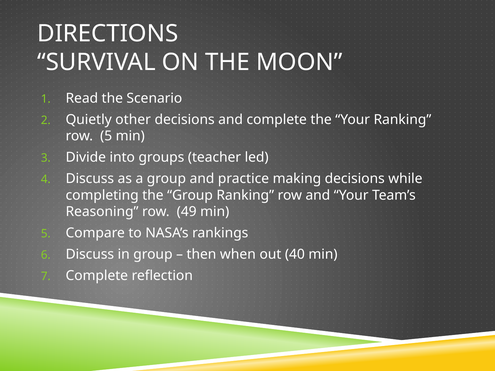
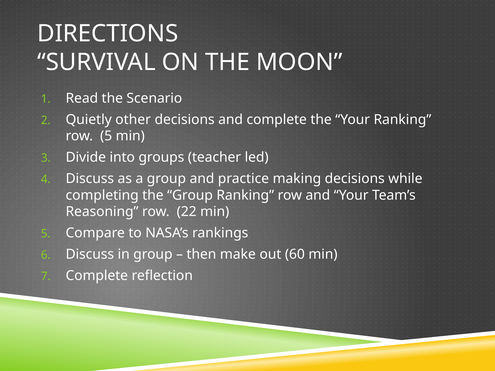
49: 49 -> 22
when: when -> make
40: 40 -> 60
